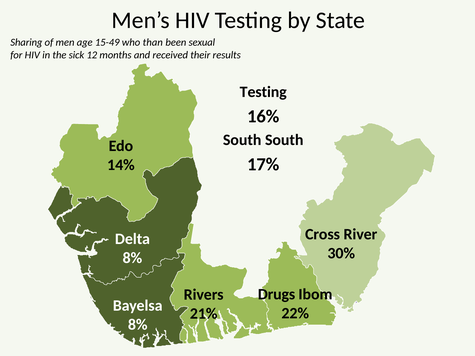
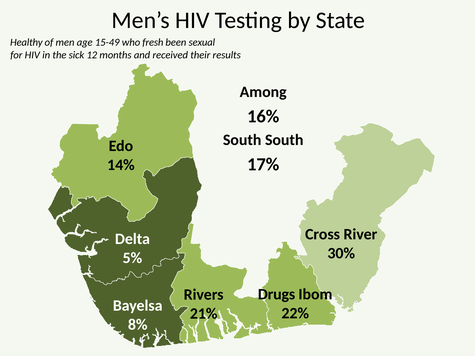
Sharing: Sharing -> Healthy
than: than -> fresh
Testing at (263, 92): Testing -> Among
8% at (132, 258): 8% -> 5%
